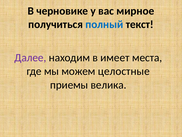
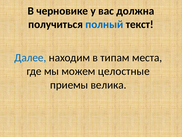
мирное: мирное -> должна
Далее colour: purple -> blue
имеет: имеет -> типам
